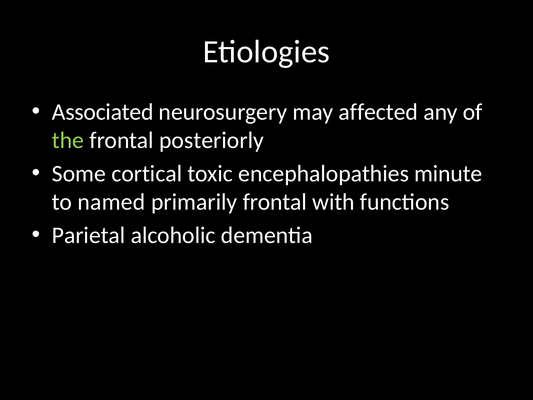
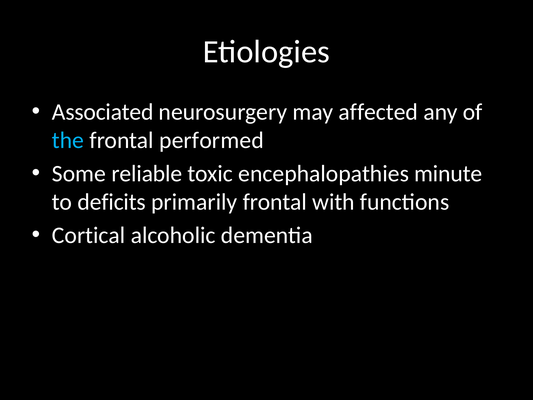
the colour: light green -> light blue
posteriorly: posteriorly -> performed
cortical: cortical -> reliable
named: named -> deficits
Parietal: Parietal -> Cortical
